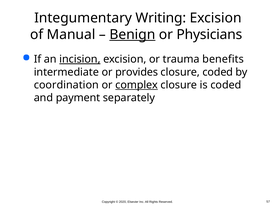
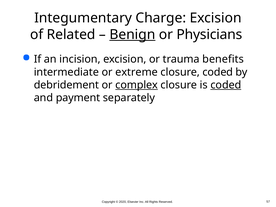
Writing: Writing -> Charge
Manual: Manual -> Related
incision underline: present -> none
provides: provides -> extreme
coordination: coordination -> debridement
coded at (226, 85) underline: none -> present
